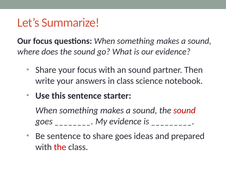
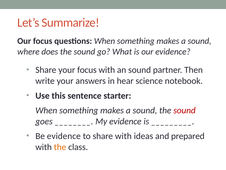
in class: class -> hear
Be sentence: sentence -> evidence
share goes: goes -> with
the at (60, 147) colour: red -> orange
